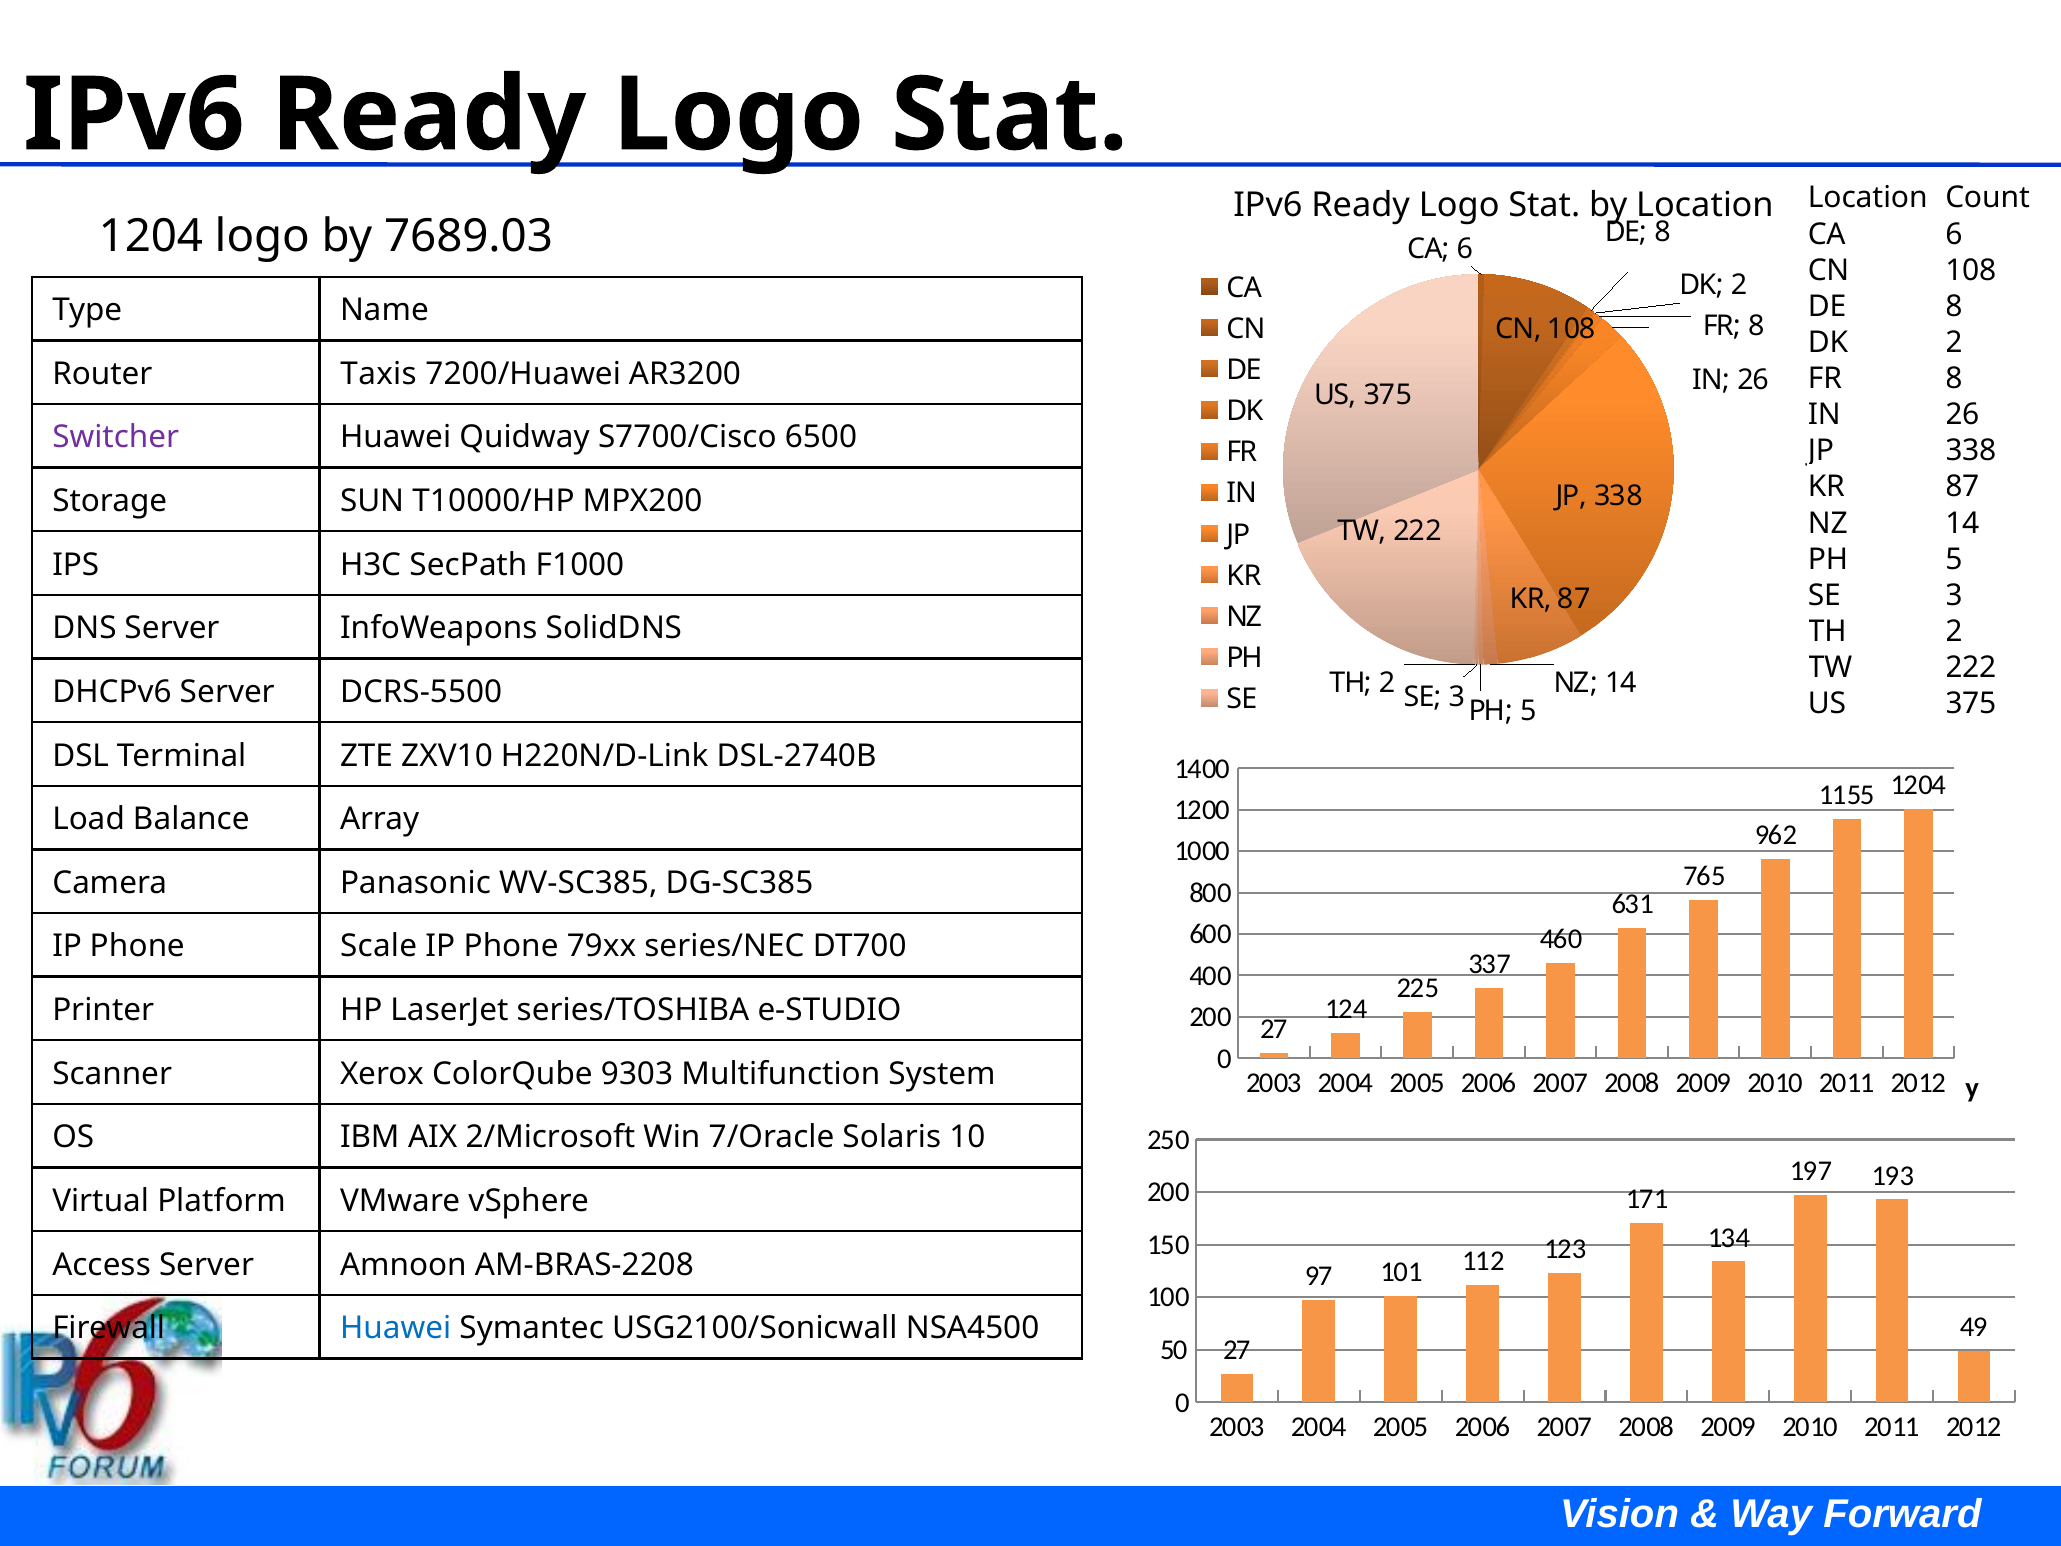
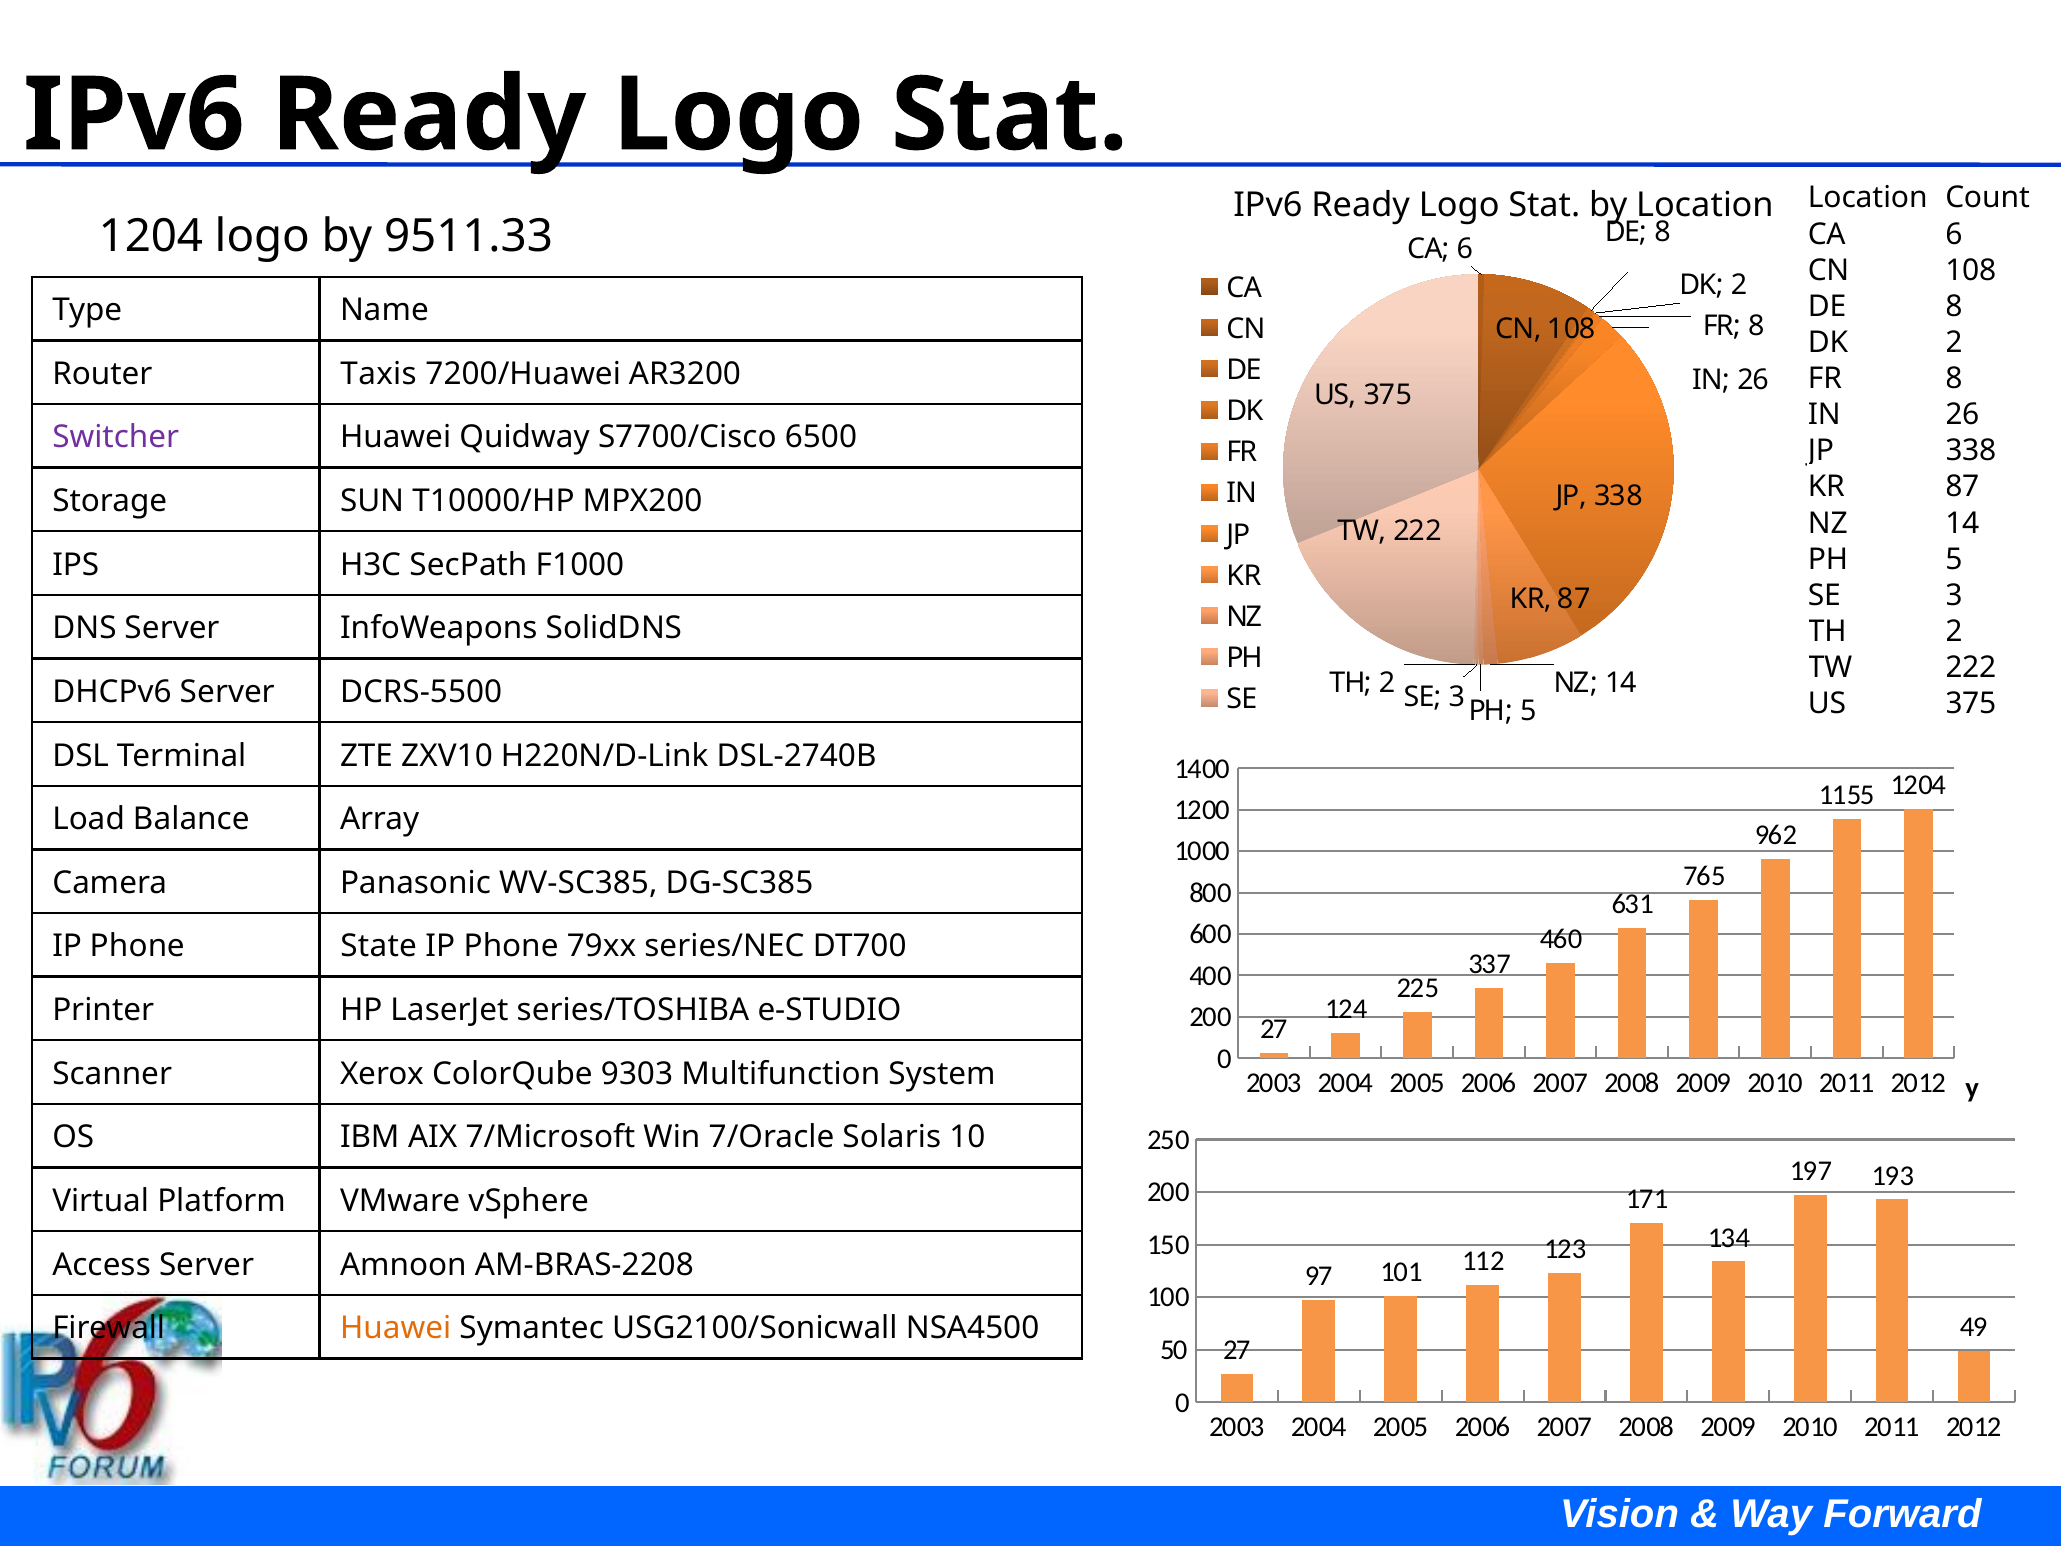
7689.03: 7689.03 -> 9511.33
Scale: Scale -> State
2/Microsoft: 2/Microsoft -> 7/Microsoft
Huawei at (396, 1328) colour: blue -> orange
